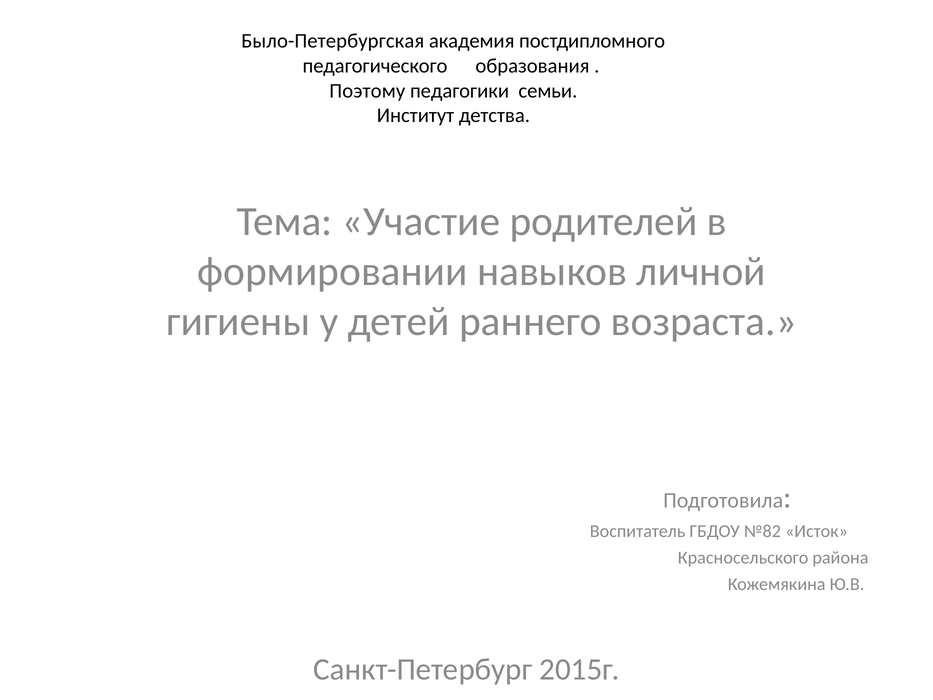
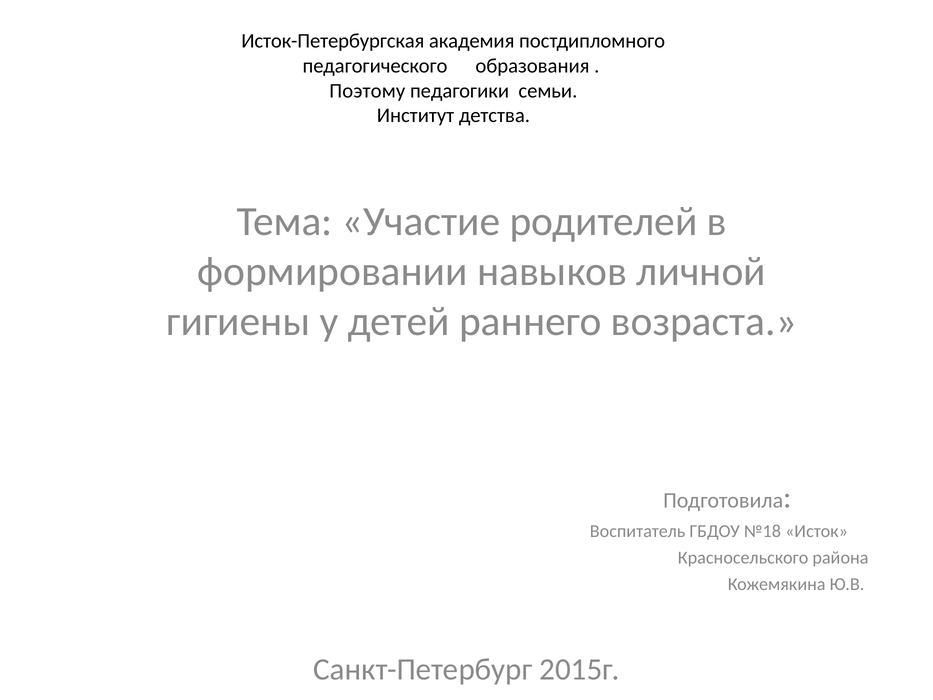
Было-Петербургская: Было-Петербургская -> Исток-Петербургская
№82: №82 -> №18
